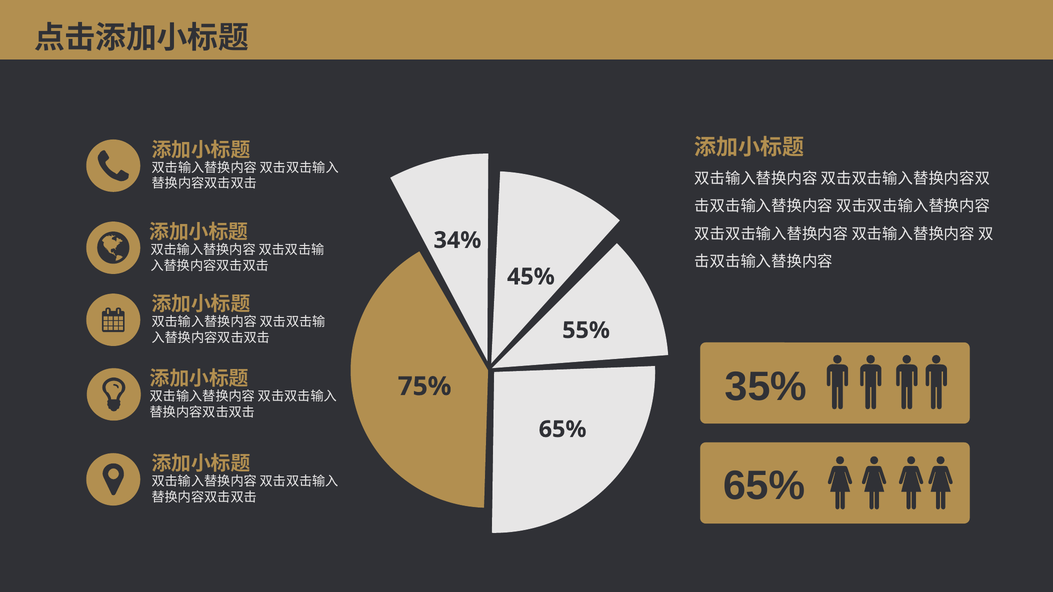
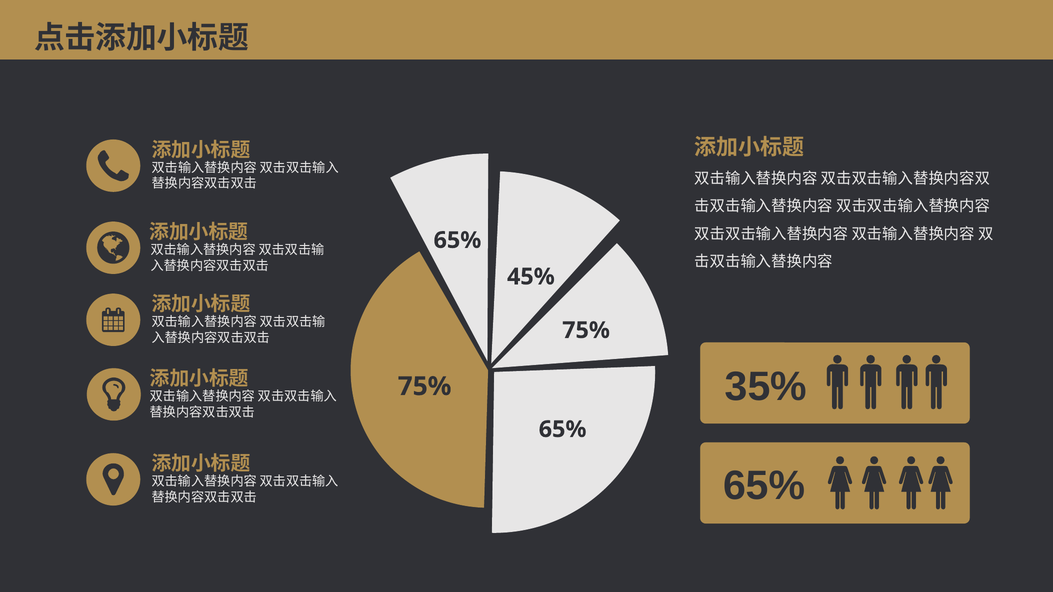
34% at (457, 240): 34% -> 65%
55% at (586, 330): 55% -> 75%
